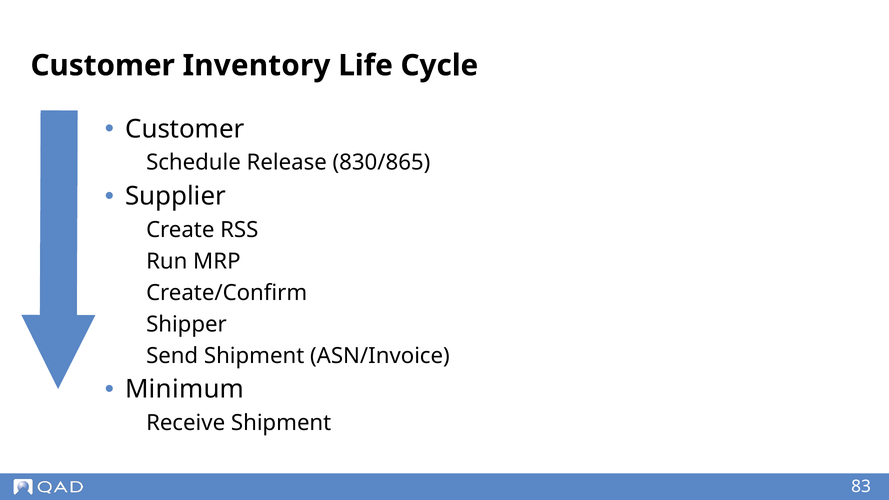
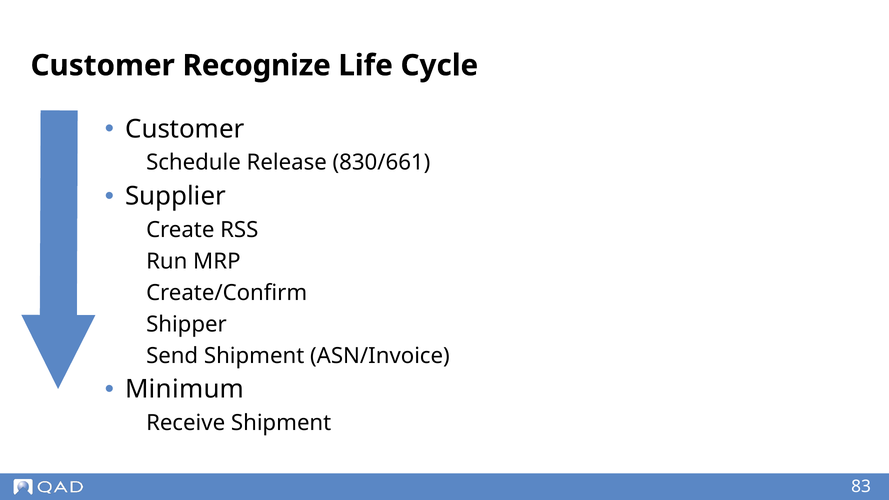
Inventory: Inventory -> Recognize
830/865: 830/865 -> 830/661
